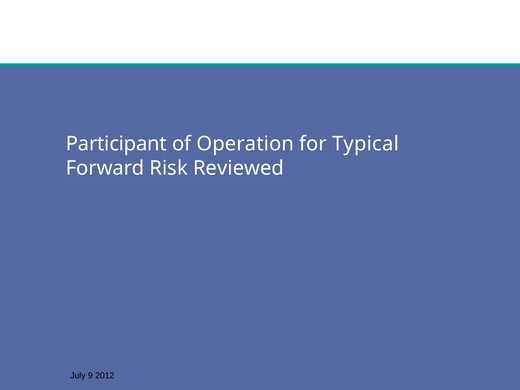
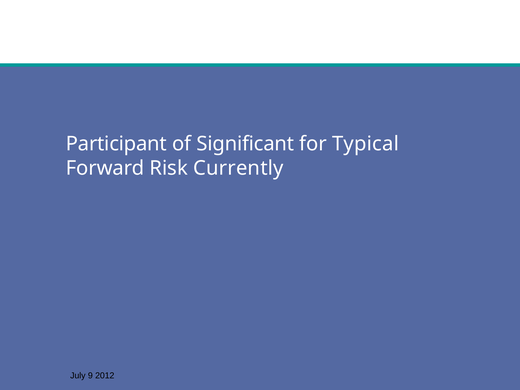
Operation: Operation -> Significant
Reviewed: Reviewed -> Currently
